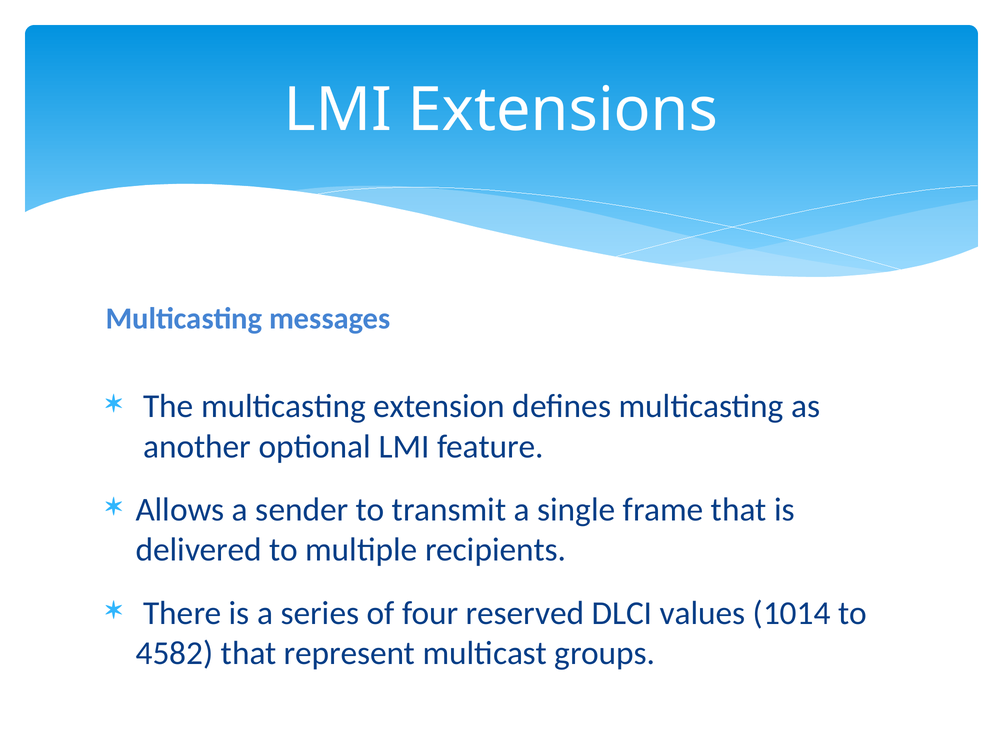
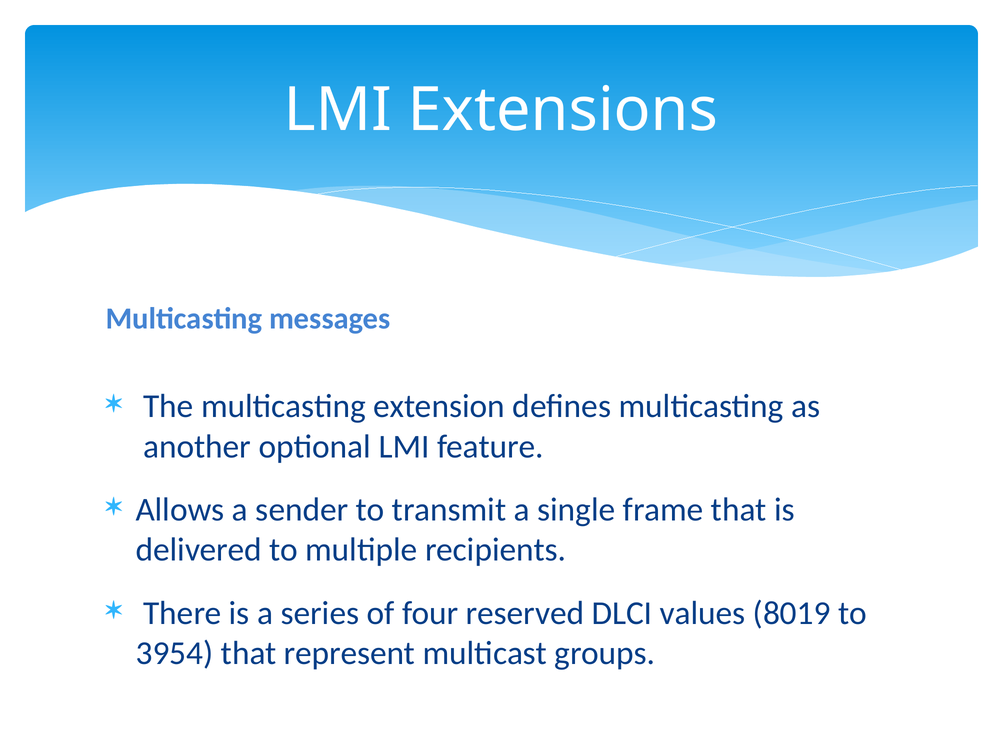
1014: 1014 -> 8019
4582: 4582 -> 3954
